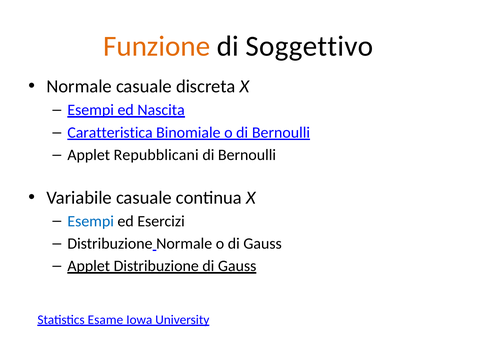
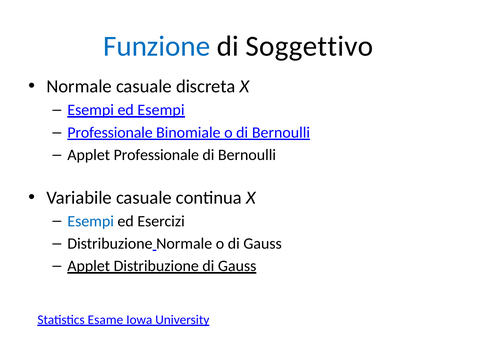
Funzione colour: orange -> blue
ed Nascita: Nascita -> Esempi
Caratteristica at (110, 133): Caratteristica -> Professionale
Applet Repubblicani: Repubblicani -> Professionale
